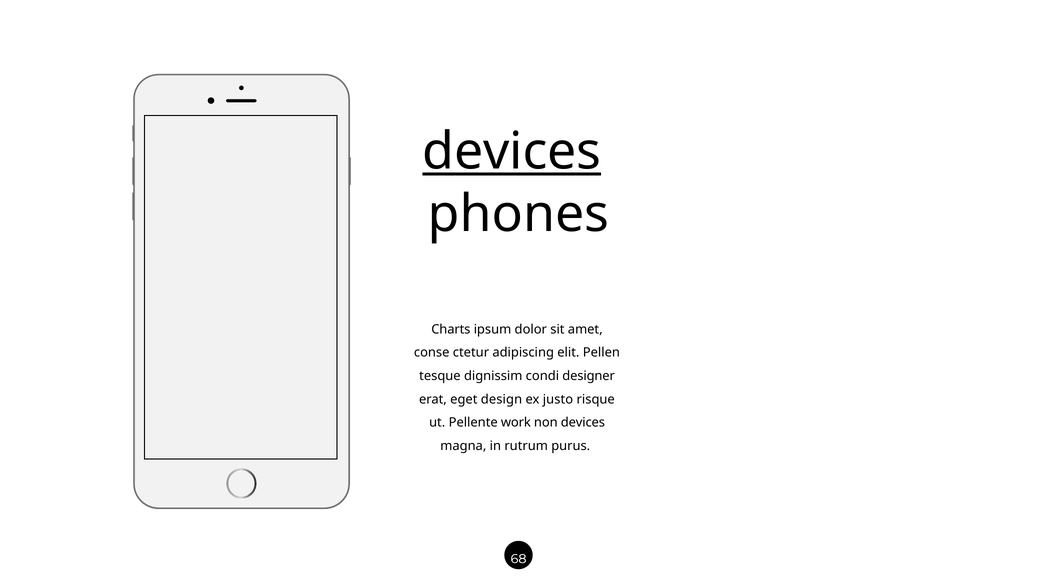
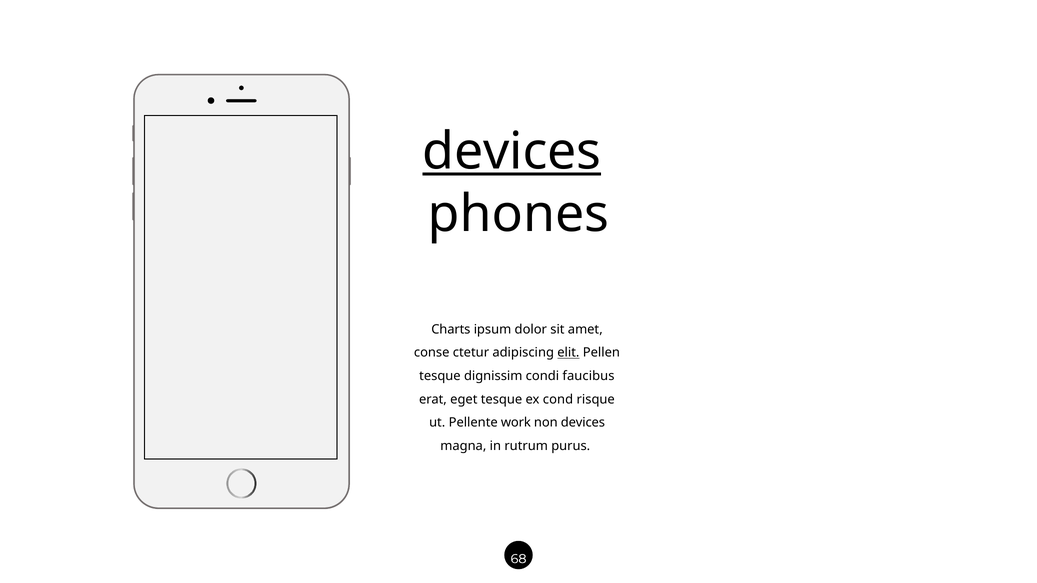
elit underline: none -> present
designer: designer -> faucibus
eget design: design -> tesque
justo: justo -> cond
